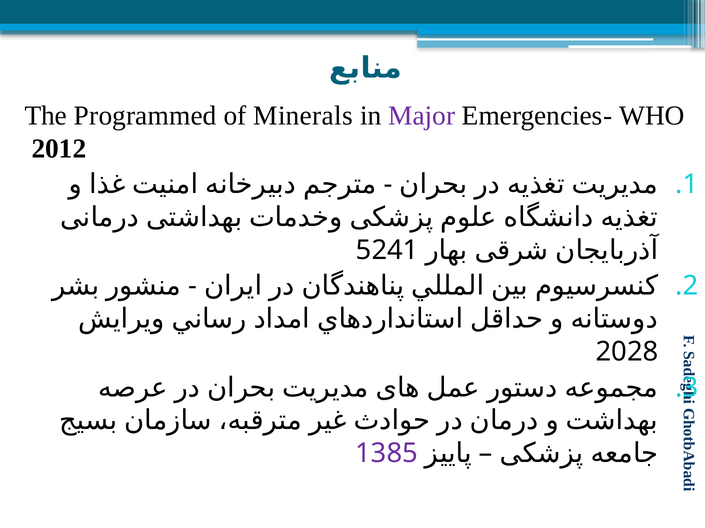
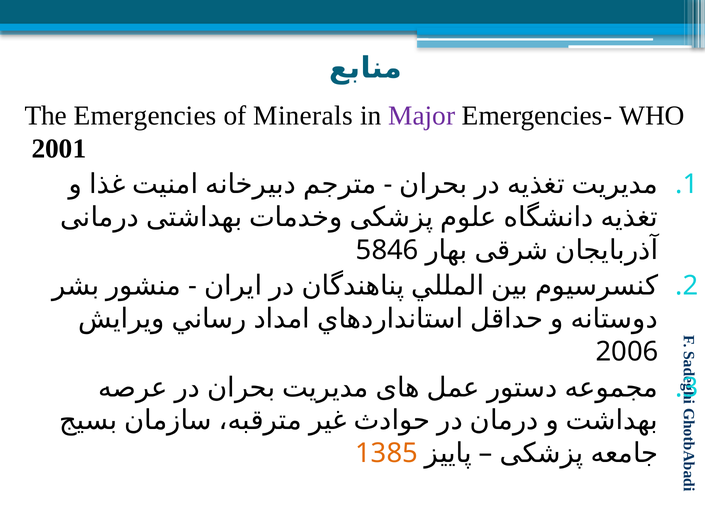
Programmed: Programmed -> Emergencies
2012: 2012 -> 2001
5241: 5241 -> 5846
2028: 2028 -> 2006
1385 colour: purple -> orange
